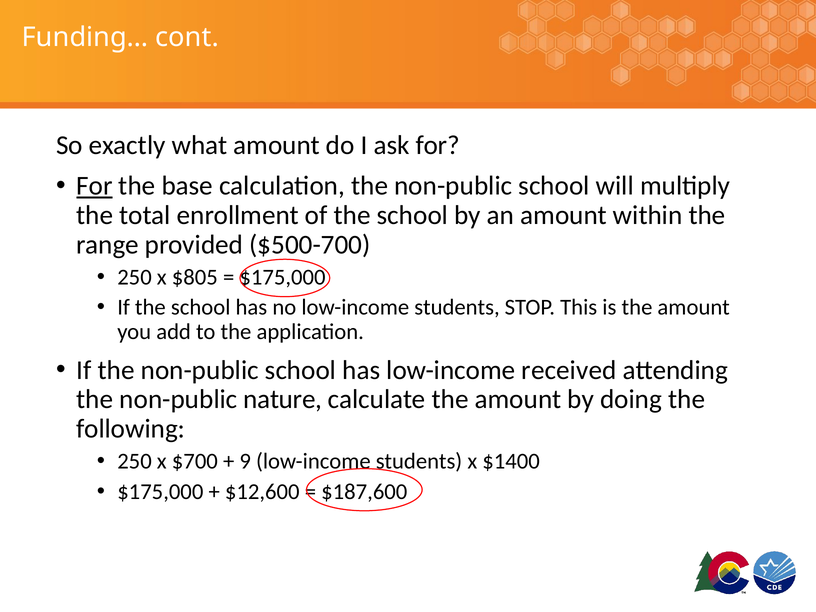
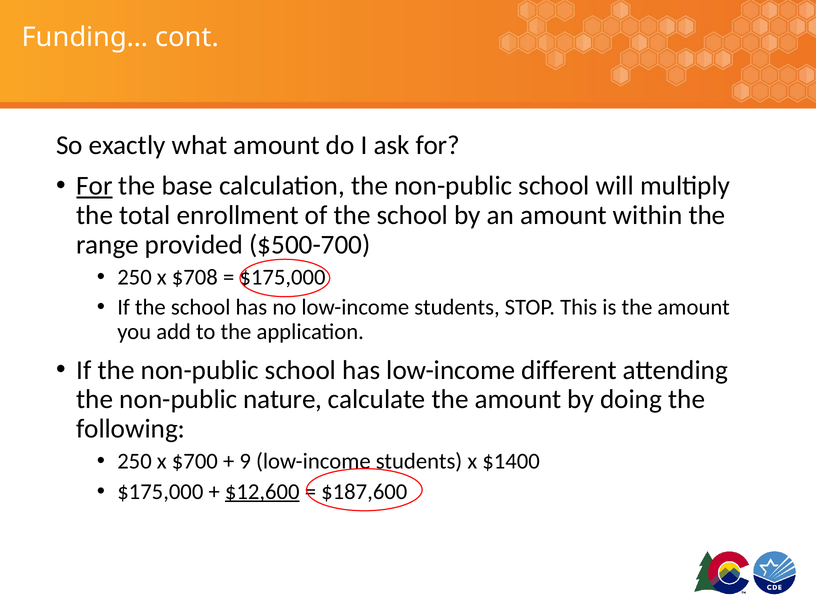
$805: $805 -> $708
received: received -> different
$12,600 underline: none -> present
